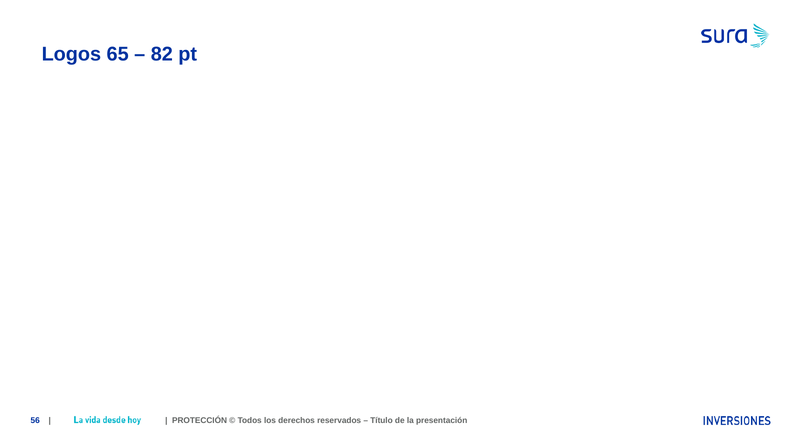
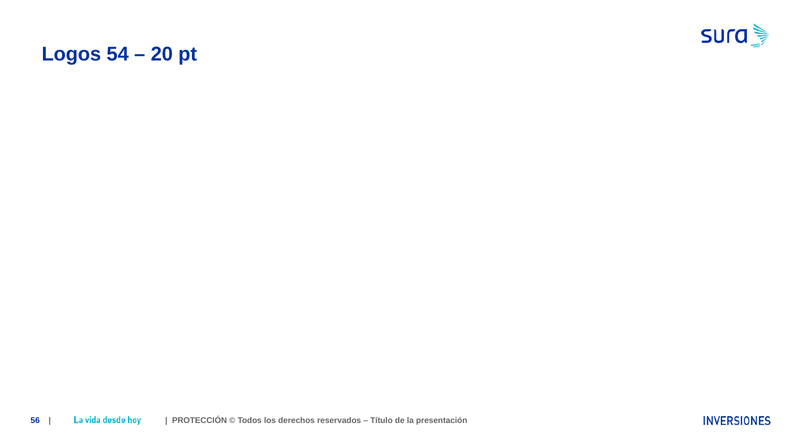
65: 65 -> 54
82: 82 -> 20
